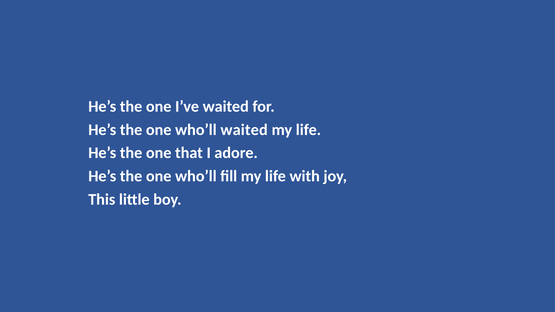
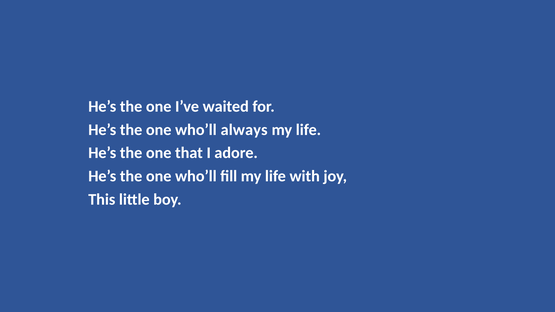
who’ll waited: waited -> always
